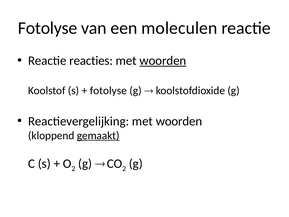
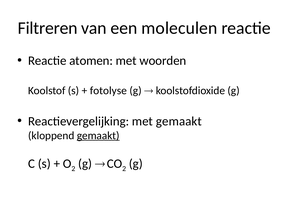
Fotolyse at (48, 28): Fotolyse -> Filtreren
reacties: reacties -> atomen
woorden at (163, 61) underline: present -> none
Reactievergelijking met woorden: woorden -> gemaakt
